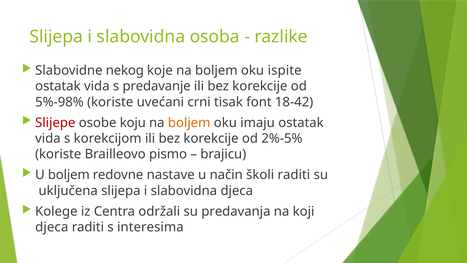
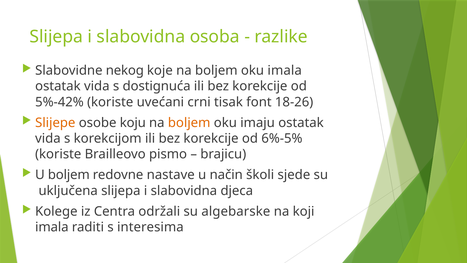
oku ispite: ispite -> imala
predavanje: predavanje -> dostignuća
5%-98%: 5%-98% -> 5%-42%
18-42: 18-42 -> 18-26
Slijepe colour: red -> orange
2%-5%: 2%-5% -> 6%-5%
školi raditi: raditi -> sjede
predavanja: predavanja -> algebarske
djeca at (52, 227): djeca -> imala
